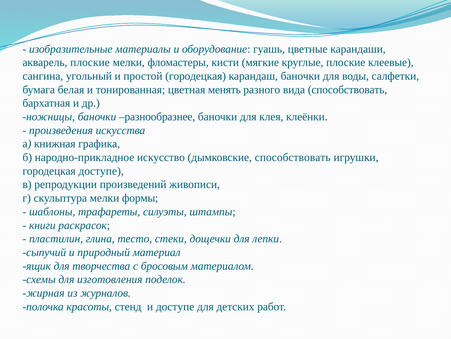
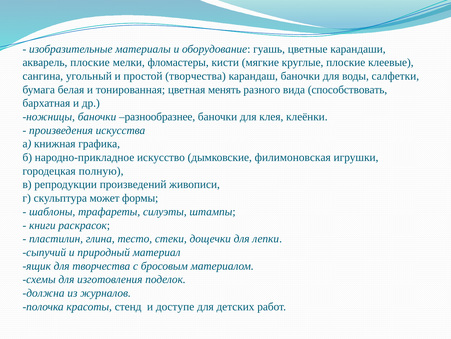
простой городецкая: городецкая -> творчества
дымковские способствовать: способствовать -> филимоновская
городецкая доступе: доступе -> полную
скульптура мелки: мелки -> может
жирная: жирная -> должна
